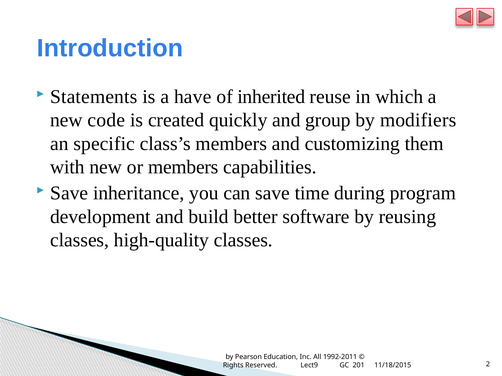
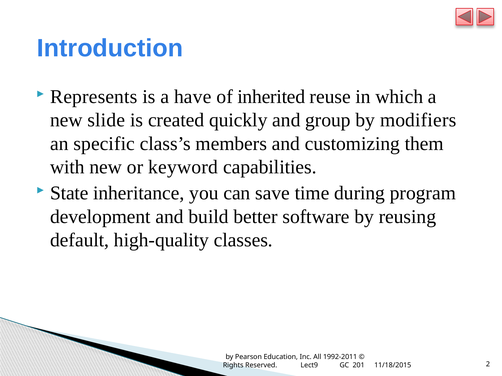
Statements: Statements -> Represents
code: code -> slide
or members: members -> keyword
Save at (69, 193): Save -> State
classes at (80, 240): classes -> default
